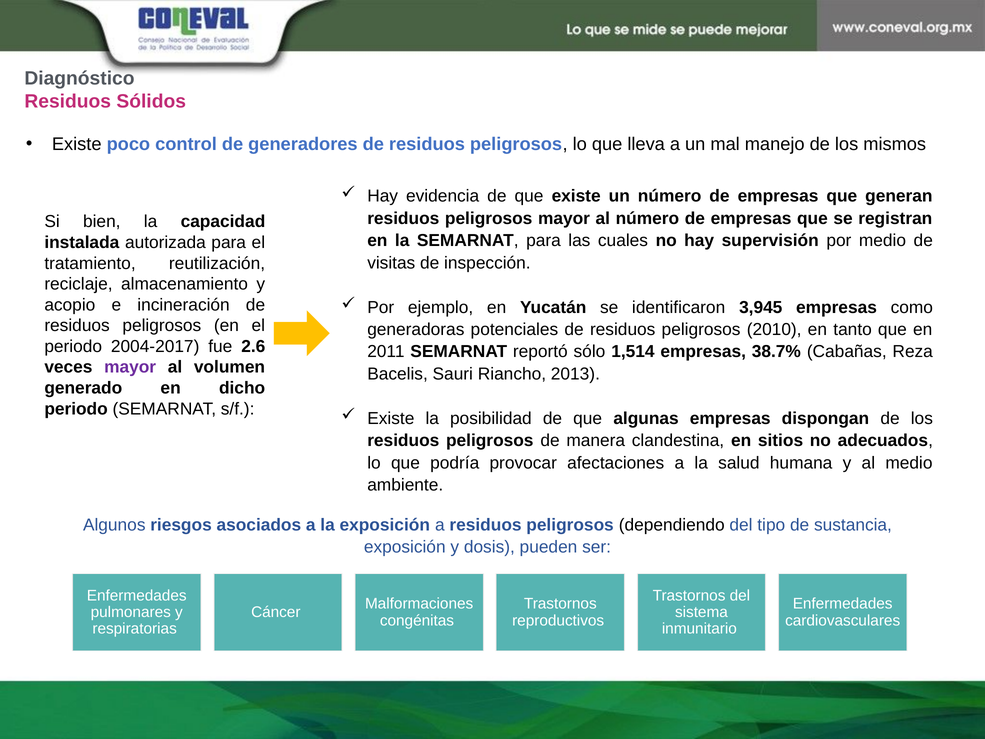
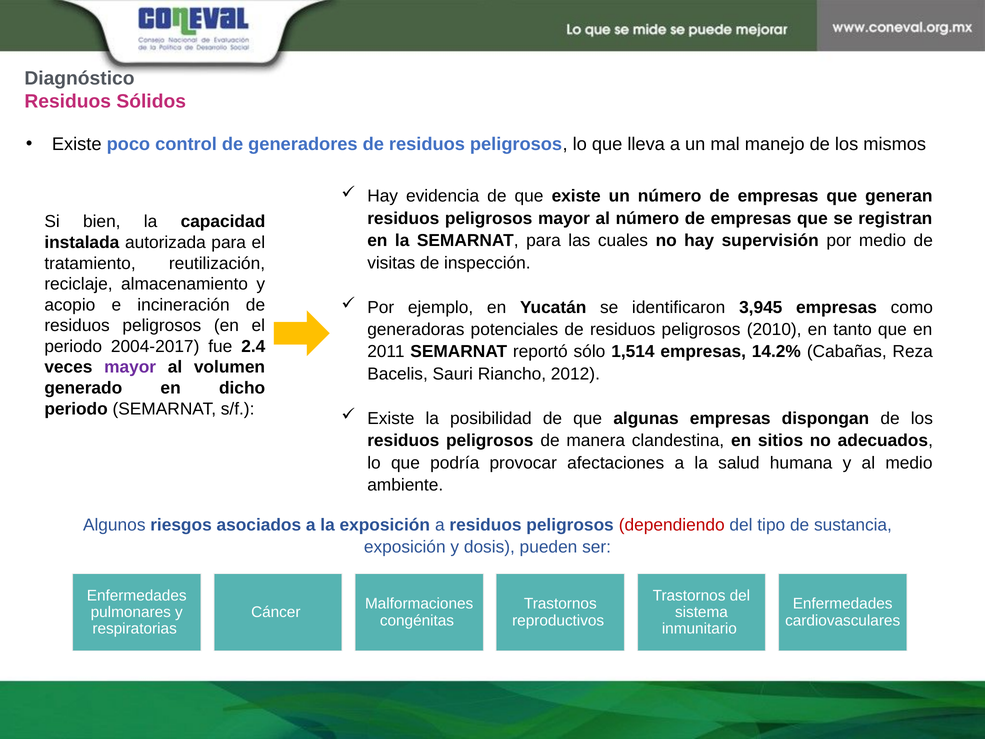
2.6: 2.6 -> 2.4
38.7%: 38.7% -> 14.2%
2013: 2013 -> 2012
dependiendo colour: black -> red
